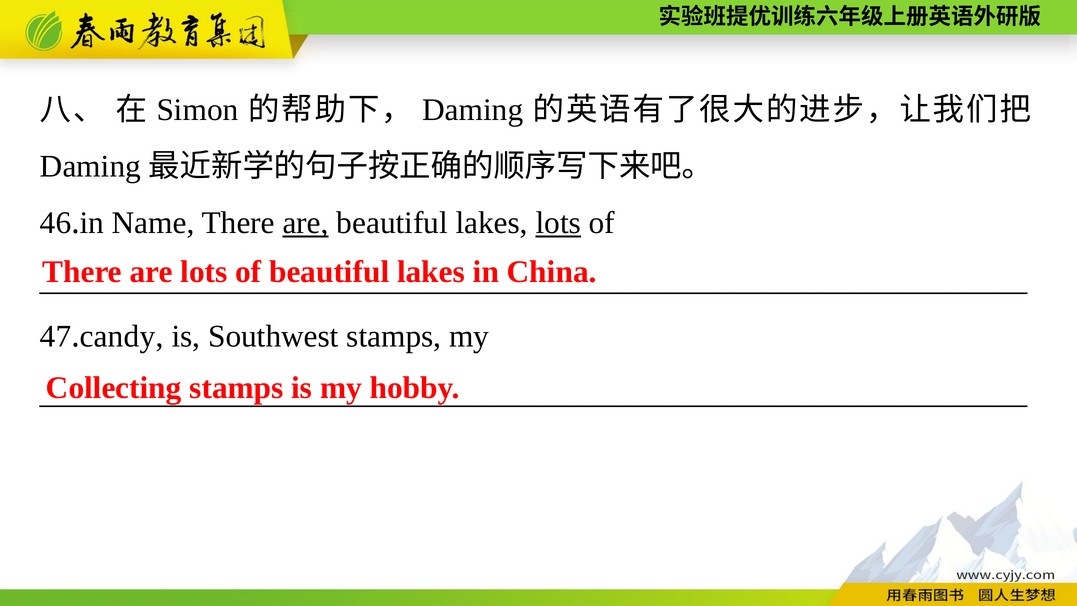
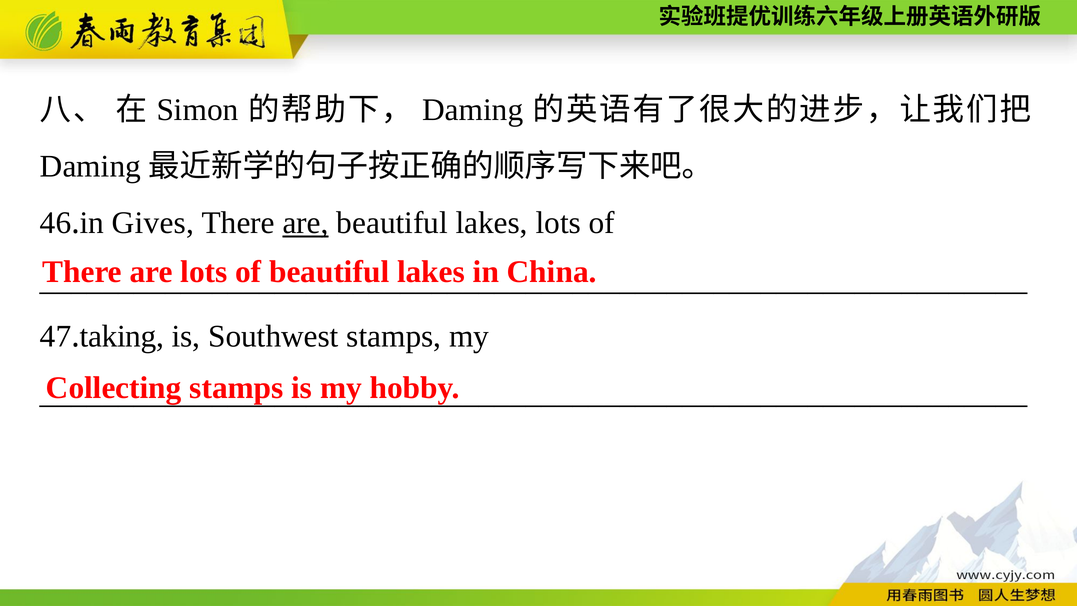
Name: Name -> Gives
lots at (558, 223) underline: present -> none
candy: candy -> taking
